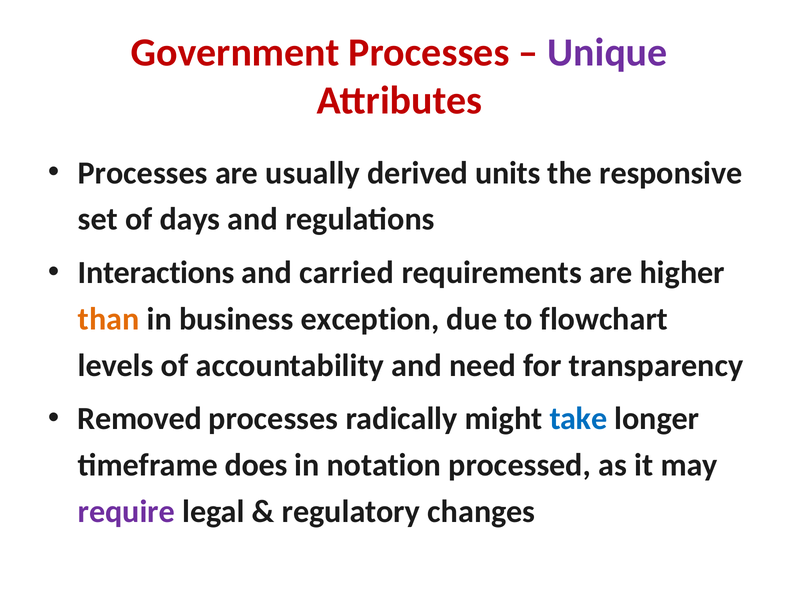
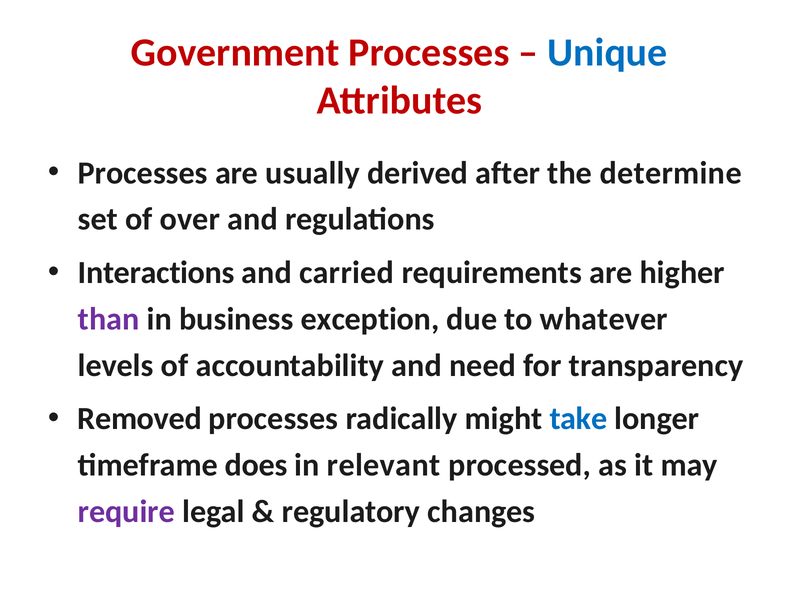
Unique colour: purple -> blue
units: units -> after
responsive: responsive -> determine
days: days -> over
than colour: orange -> purple
flowchart: flowchart -> whatever
notation: notation -> relevant
